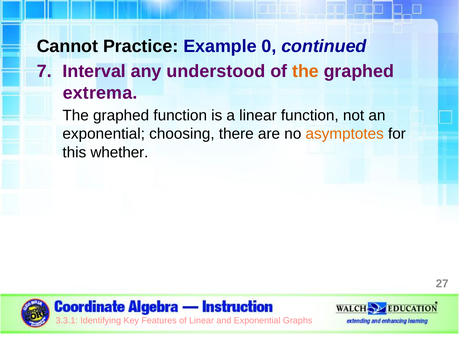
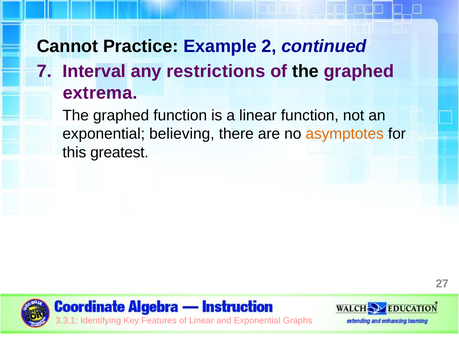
0: 0 -> 2
understood: understood -> restrictions
the at (305, 71) colour: orange -> black
choosing: choosing -> believing
whether: whether -> greatest
